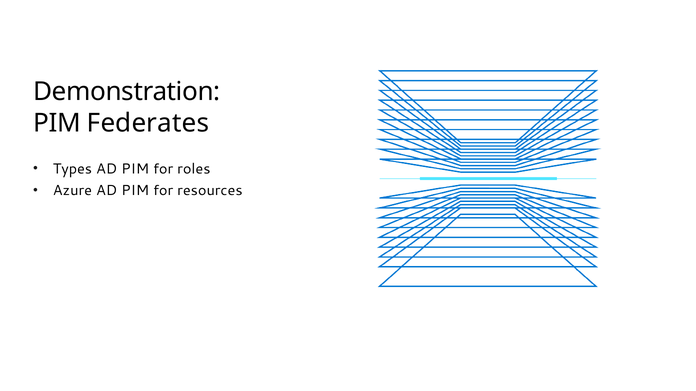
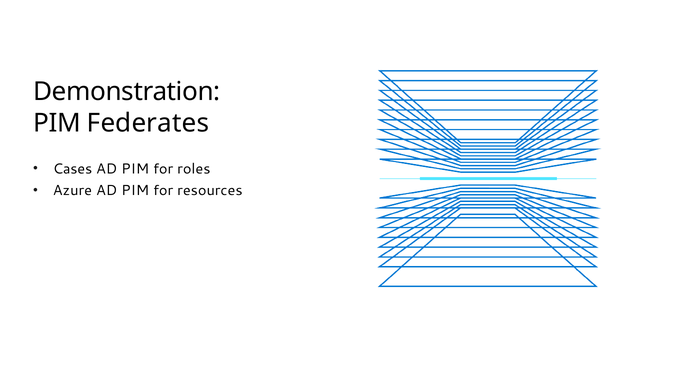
Types: Types -> Cases
